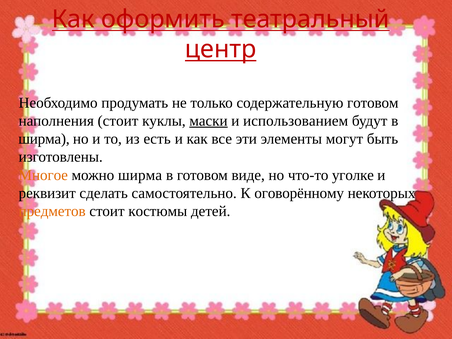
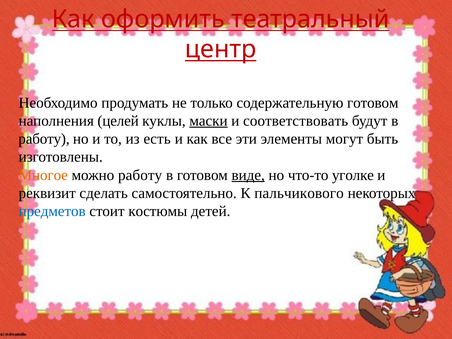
наполнения стоит: стоит -> целей
использованием: использованием -> соответствовать
ширма at (44, 139): ширма -> работу
можно ширма: ширма -> работу
виде underline: none -> present
оговорённому: оговорённому -> пальчикового
предметов colour: orange -> blue
